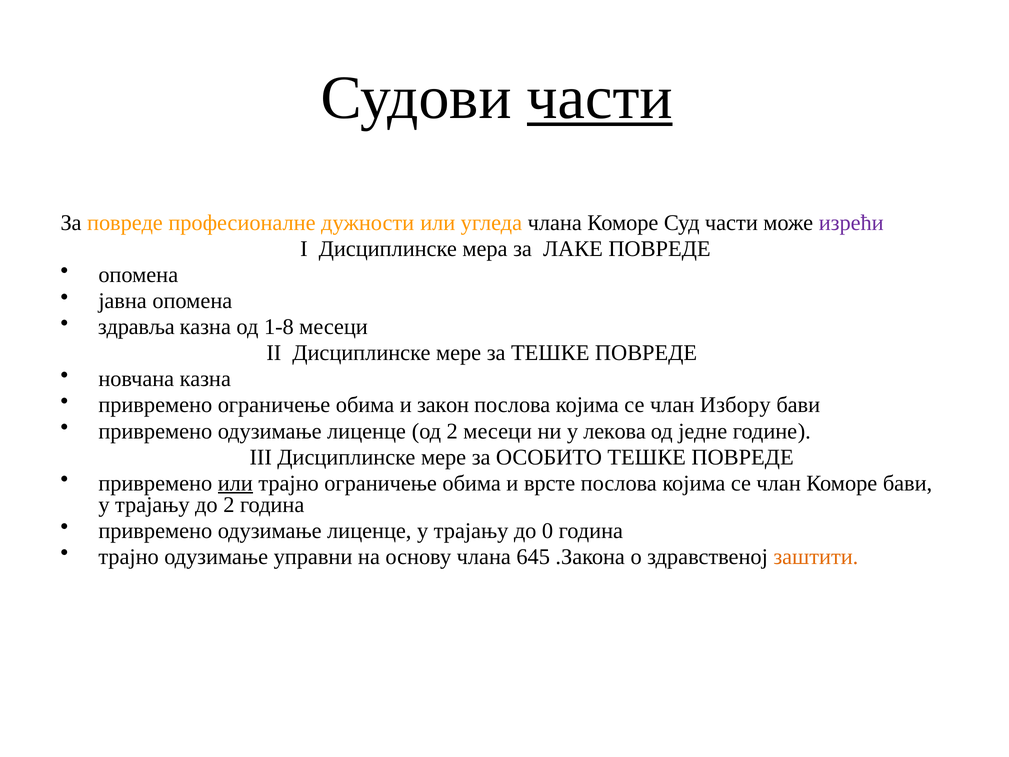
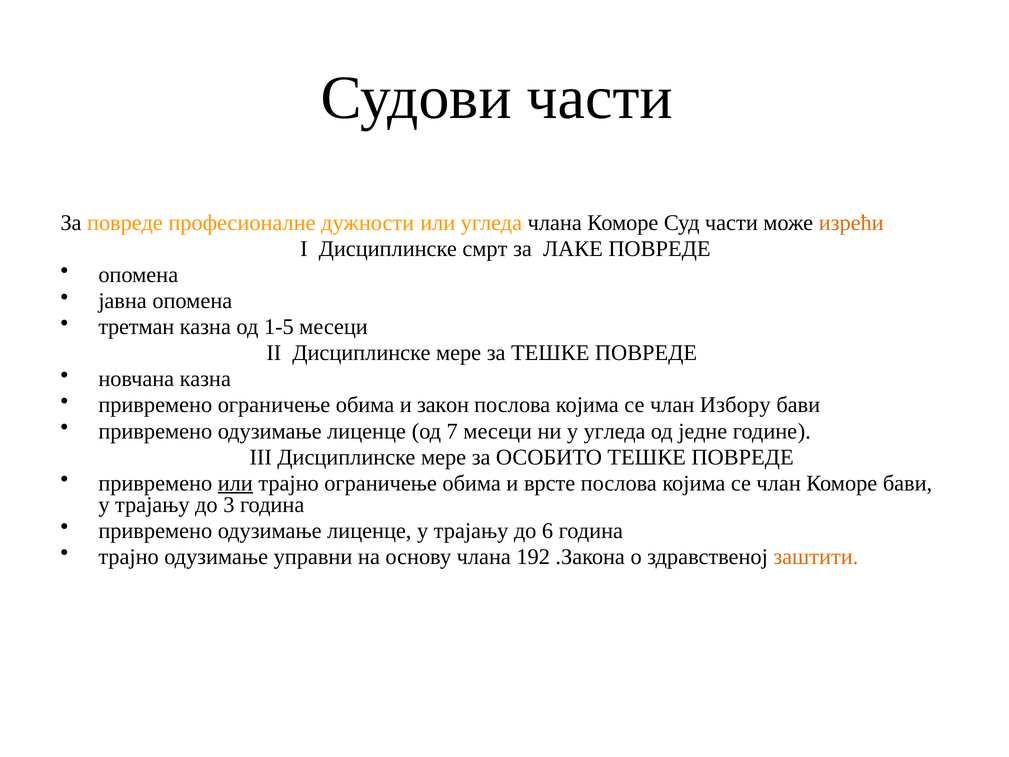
части at (600, 98) underline: present -> none
изрећи colour: purple -> orange
мера: мера -> смрт
здравља: здравља -> третман
1-8: 1-8 -> 1-5
од 2: 2 -> 7
у лекова: лекова -> угледа
до 2: 2 -> 3
0: 0 -> 6
645: 645 -> 192
